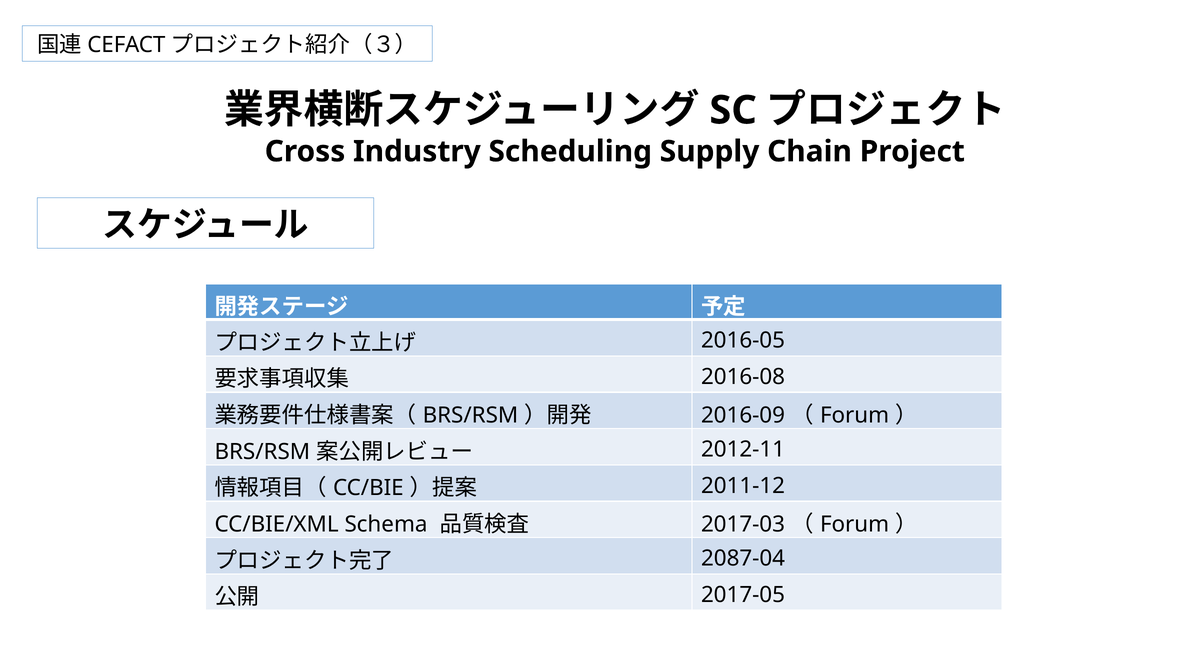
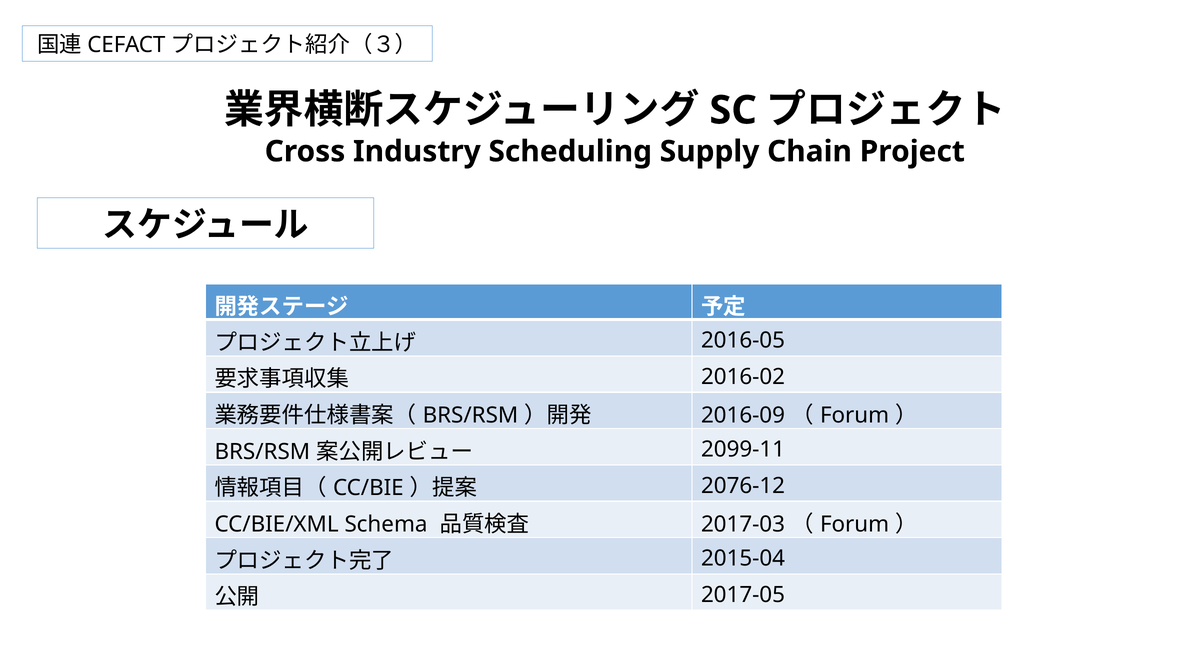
2016-08: 2016-08 -> 2016-02
2012-11: 2012-11 -> 2099-11
2011-12: 2011-12 -> 2076-12
2087-04: 2087-04 -> 2015-04
